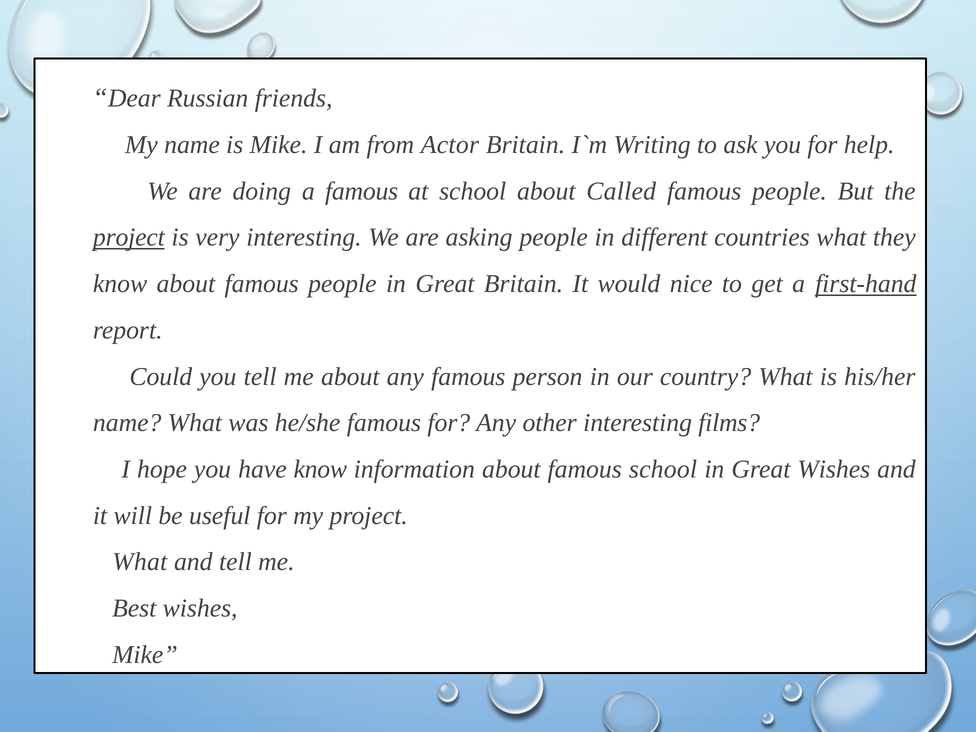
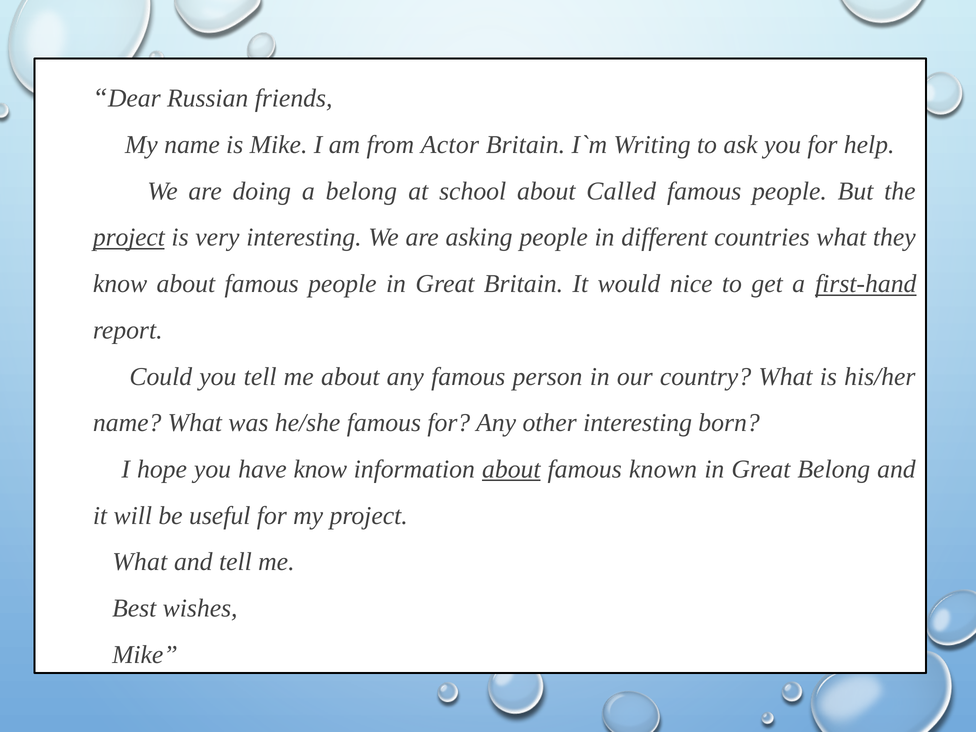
a famous: famous -> belong
films: films -> born
about at (511, 469) underline: none -> present
famous school: school -> known
Great Wishes: Wishes -> Belong
